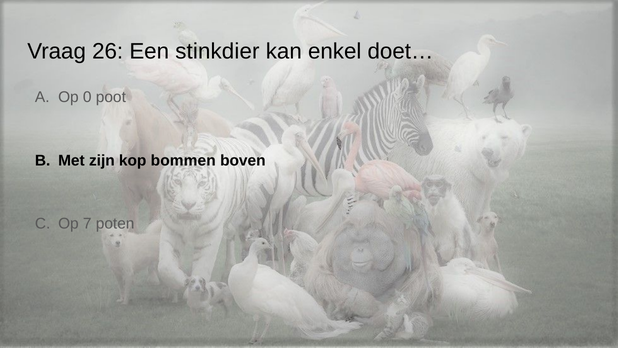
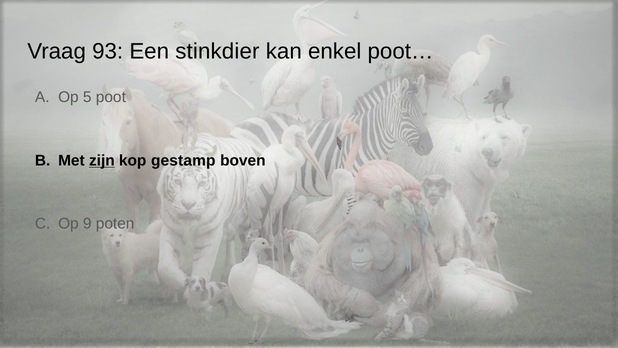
26: 26 -> 93
doet…: doet… -> poot…
0: 0 -> 5
zijn underline: none -> present
bommen: bommen -> gestamp
7: 7 -> 9
